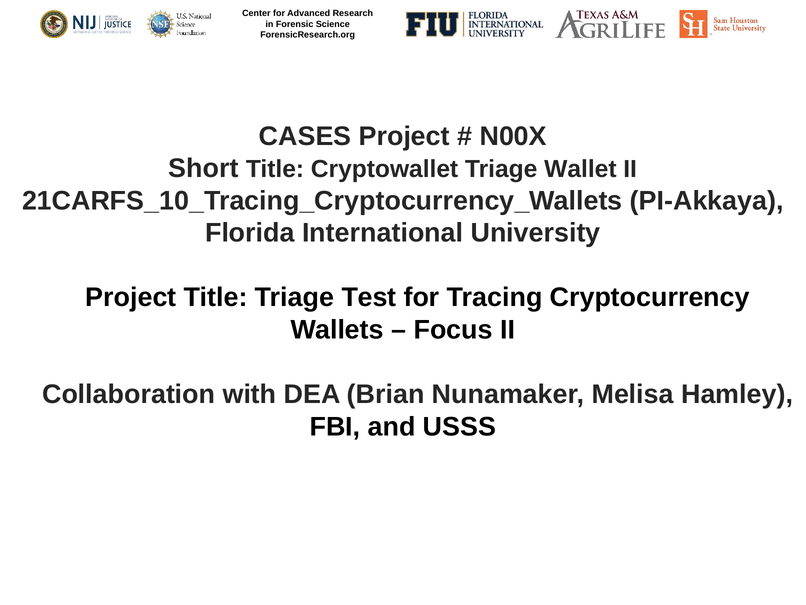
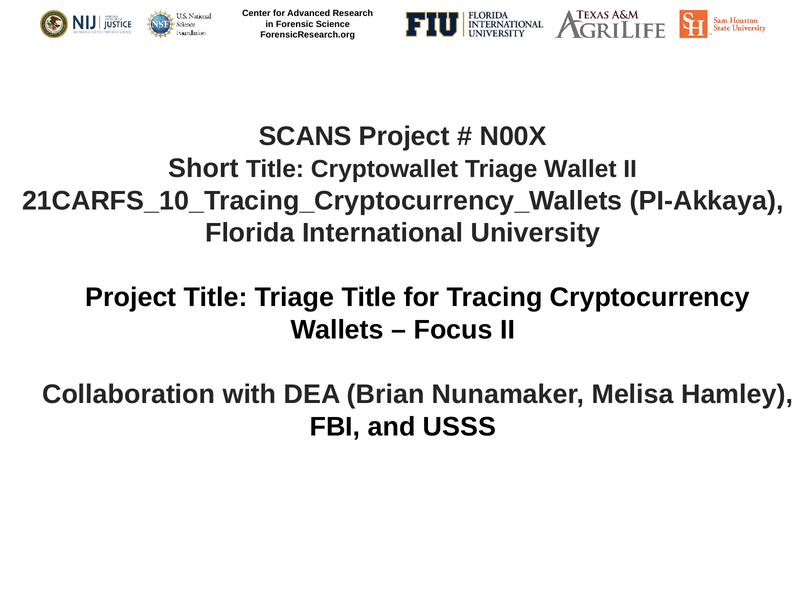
CASES: CASES -> SCANS
Triage Test: Test -> Title
